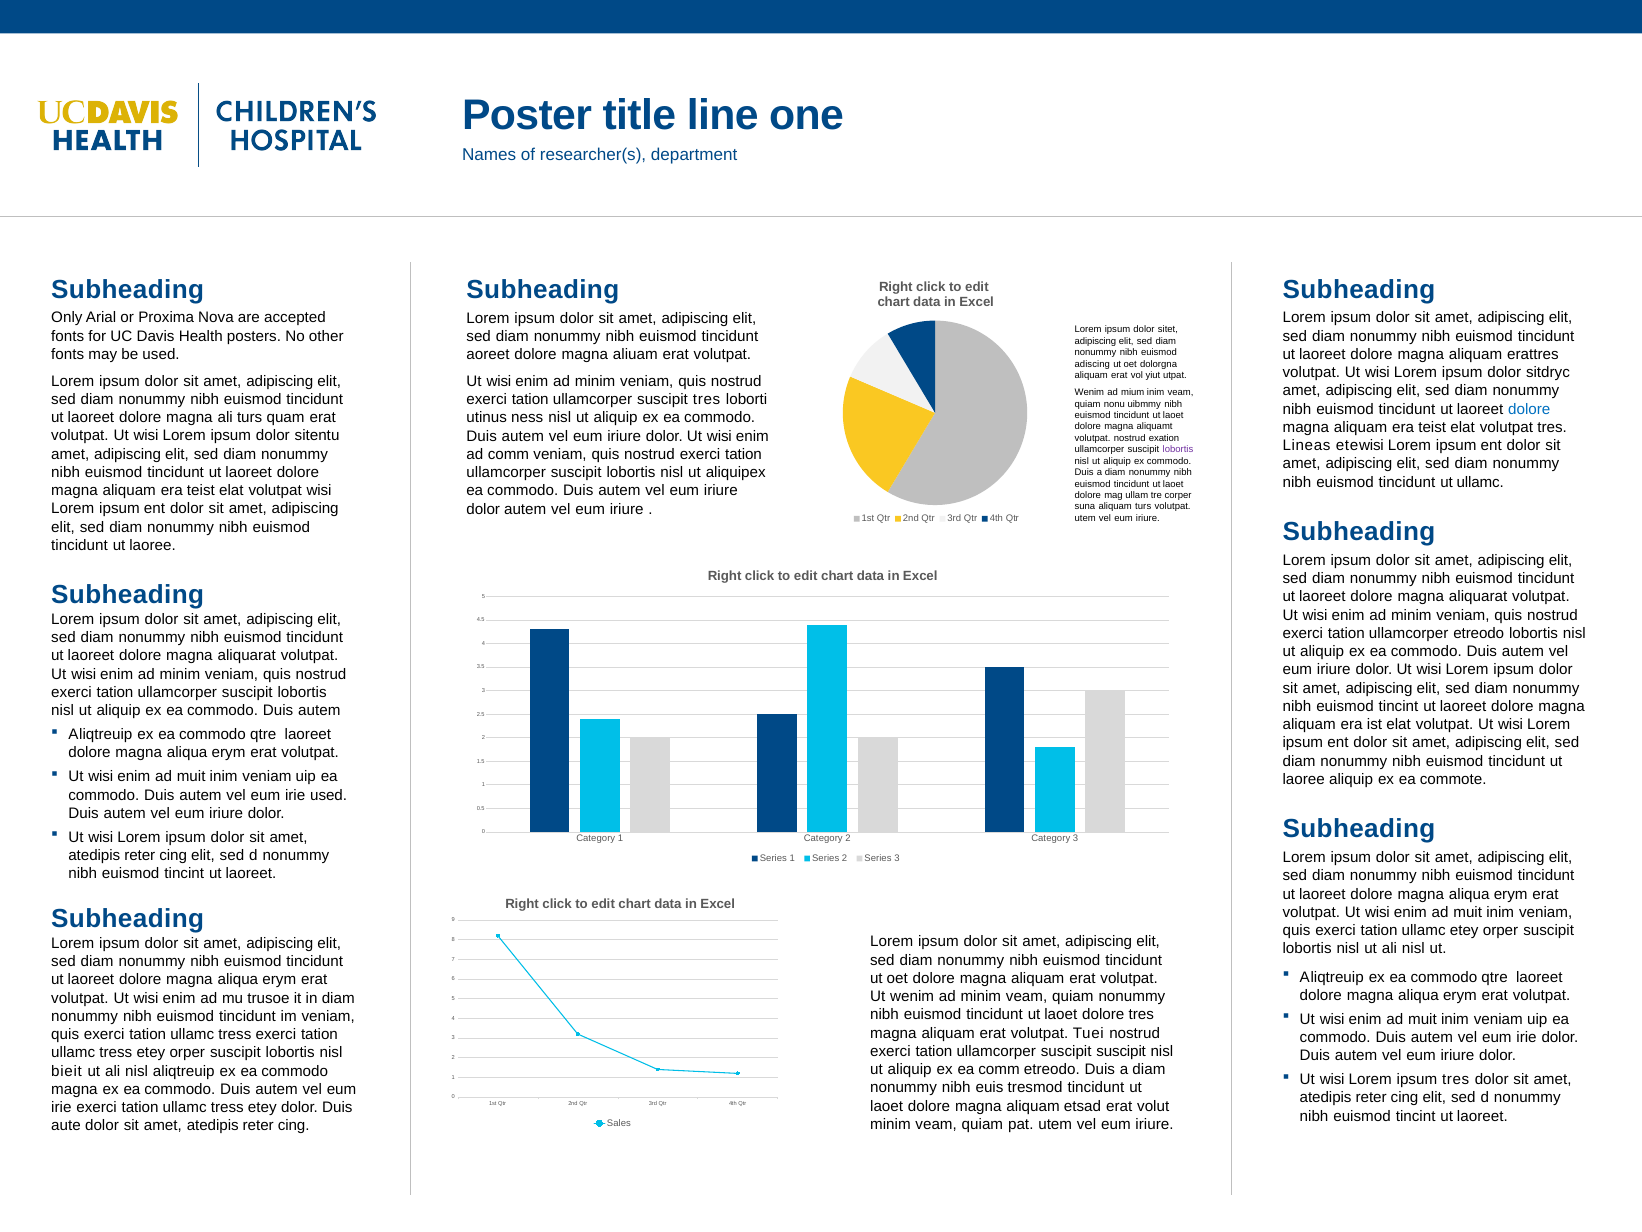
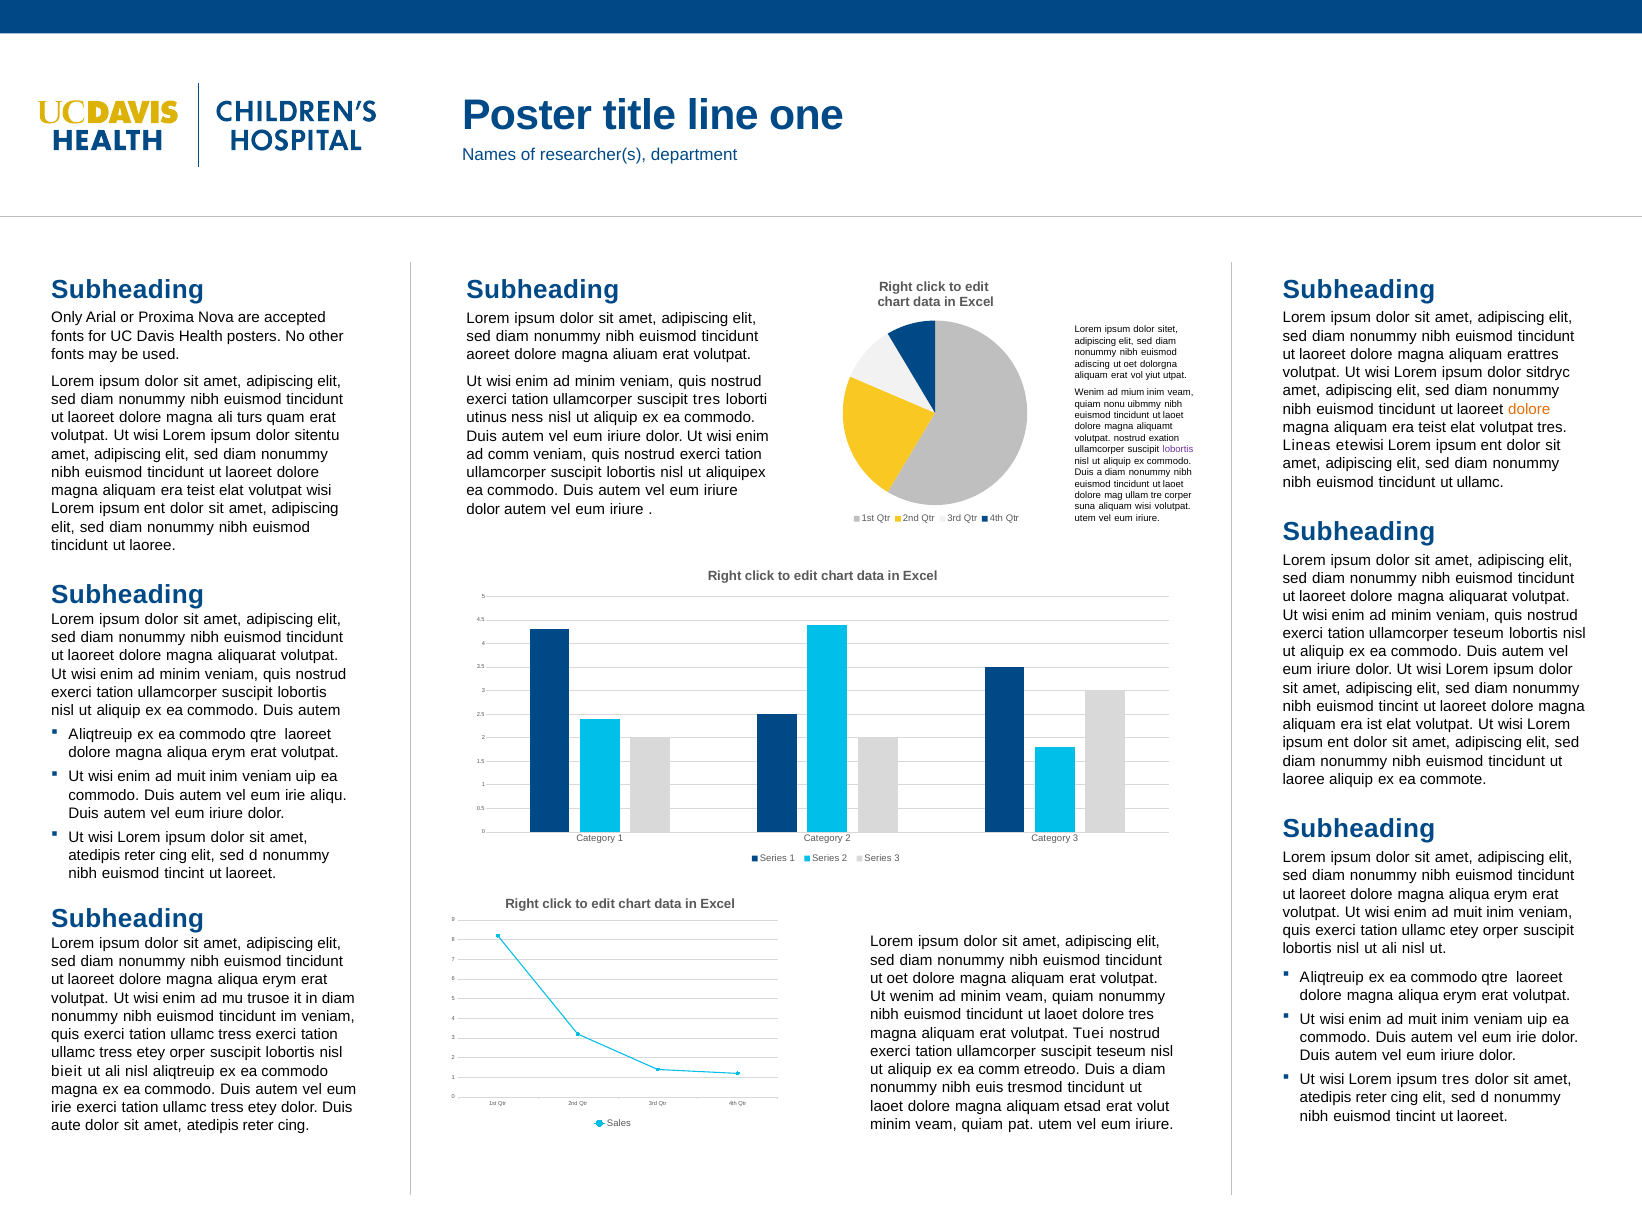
dolore at (1529, 409) colour: blue -> orange
aliquam turs: turs -> wisi
ullamcorper etreodo: etreodo -> teseum
irie used: used -> aliqu
suscipit suscipit: suscipit -> teseum
